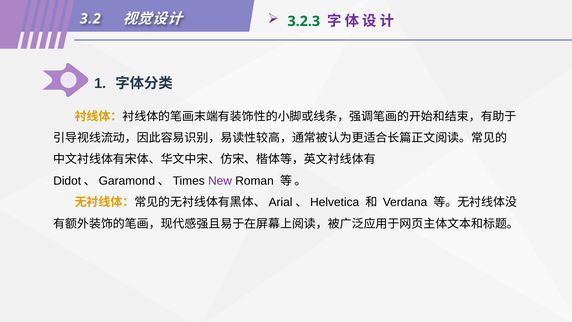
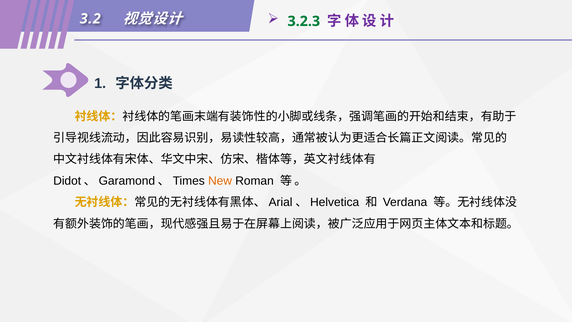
New colour: purple -> orange
